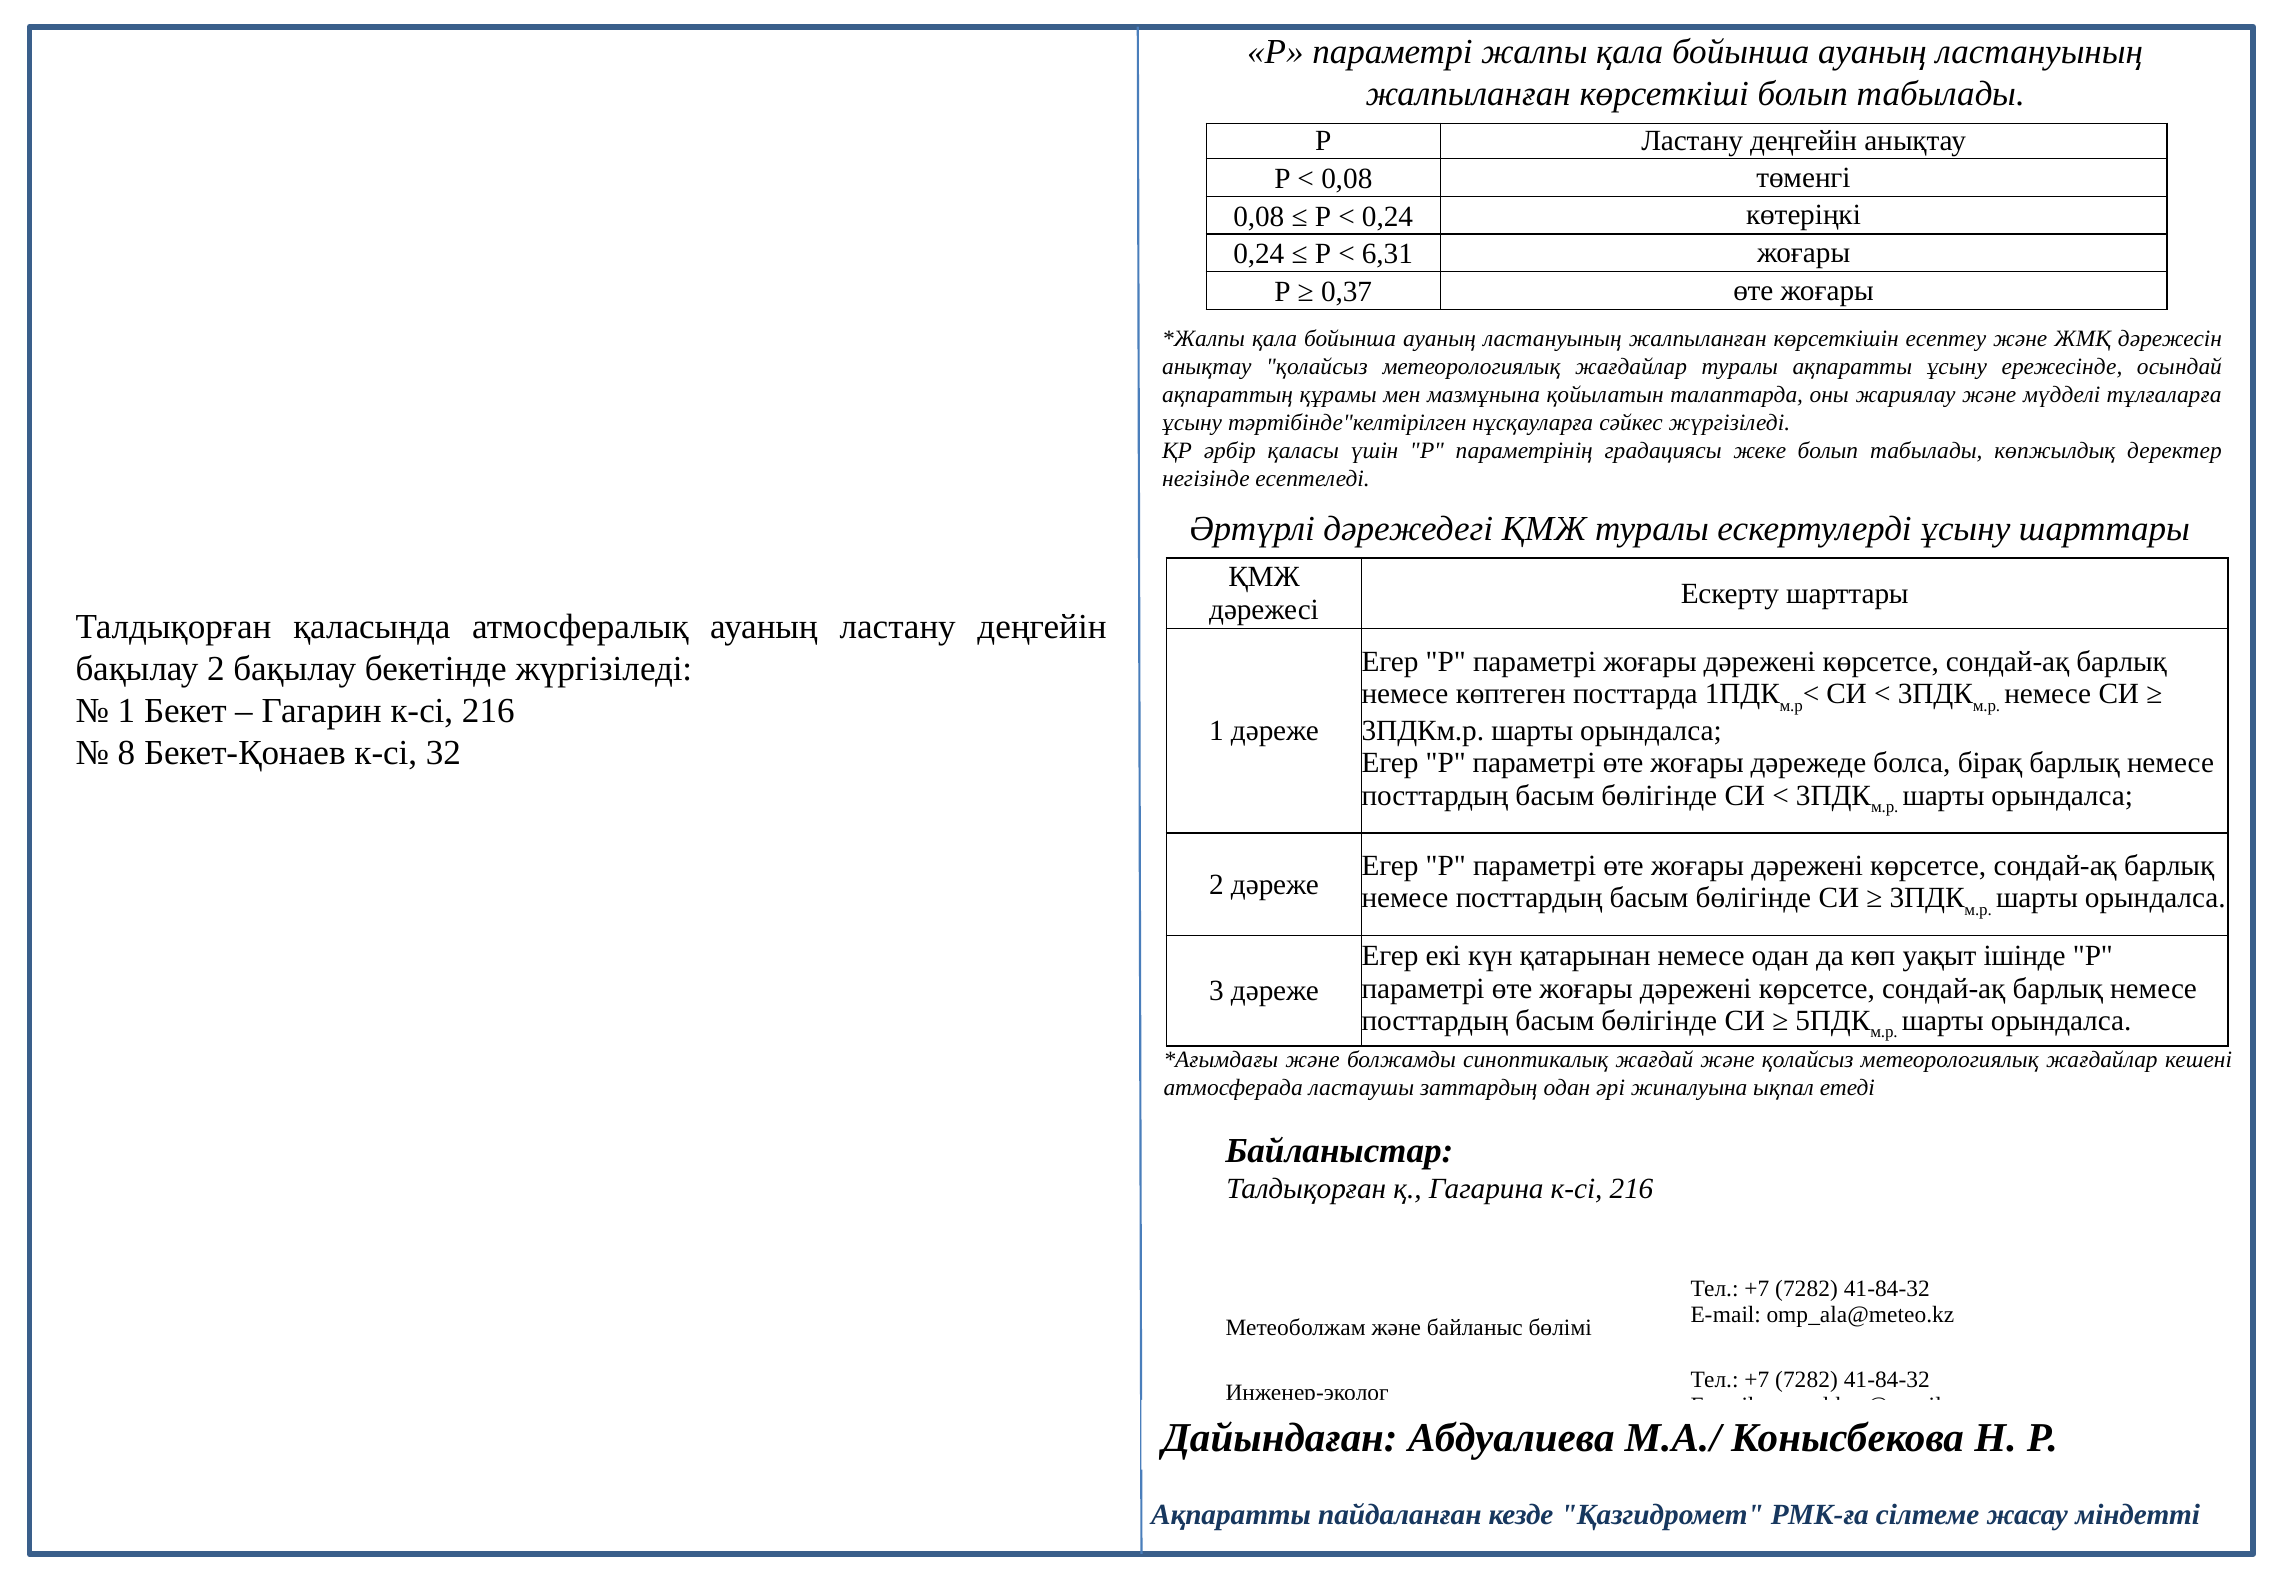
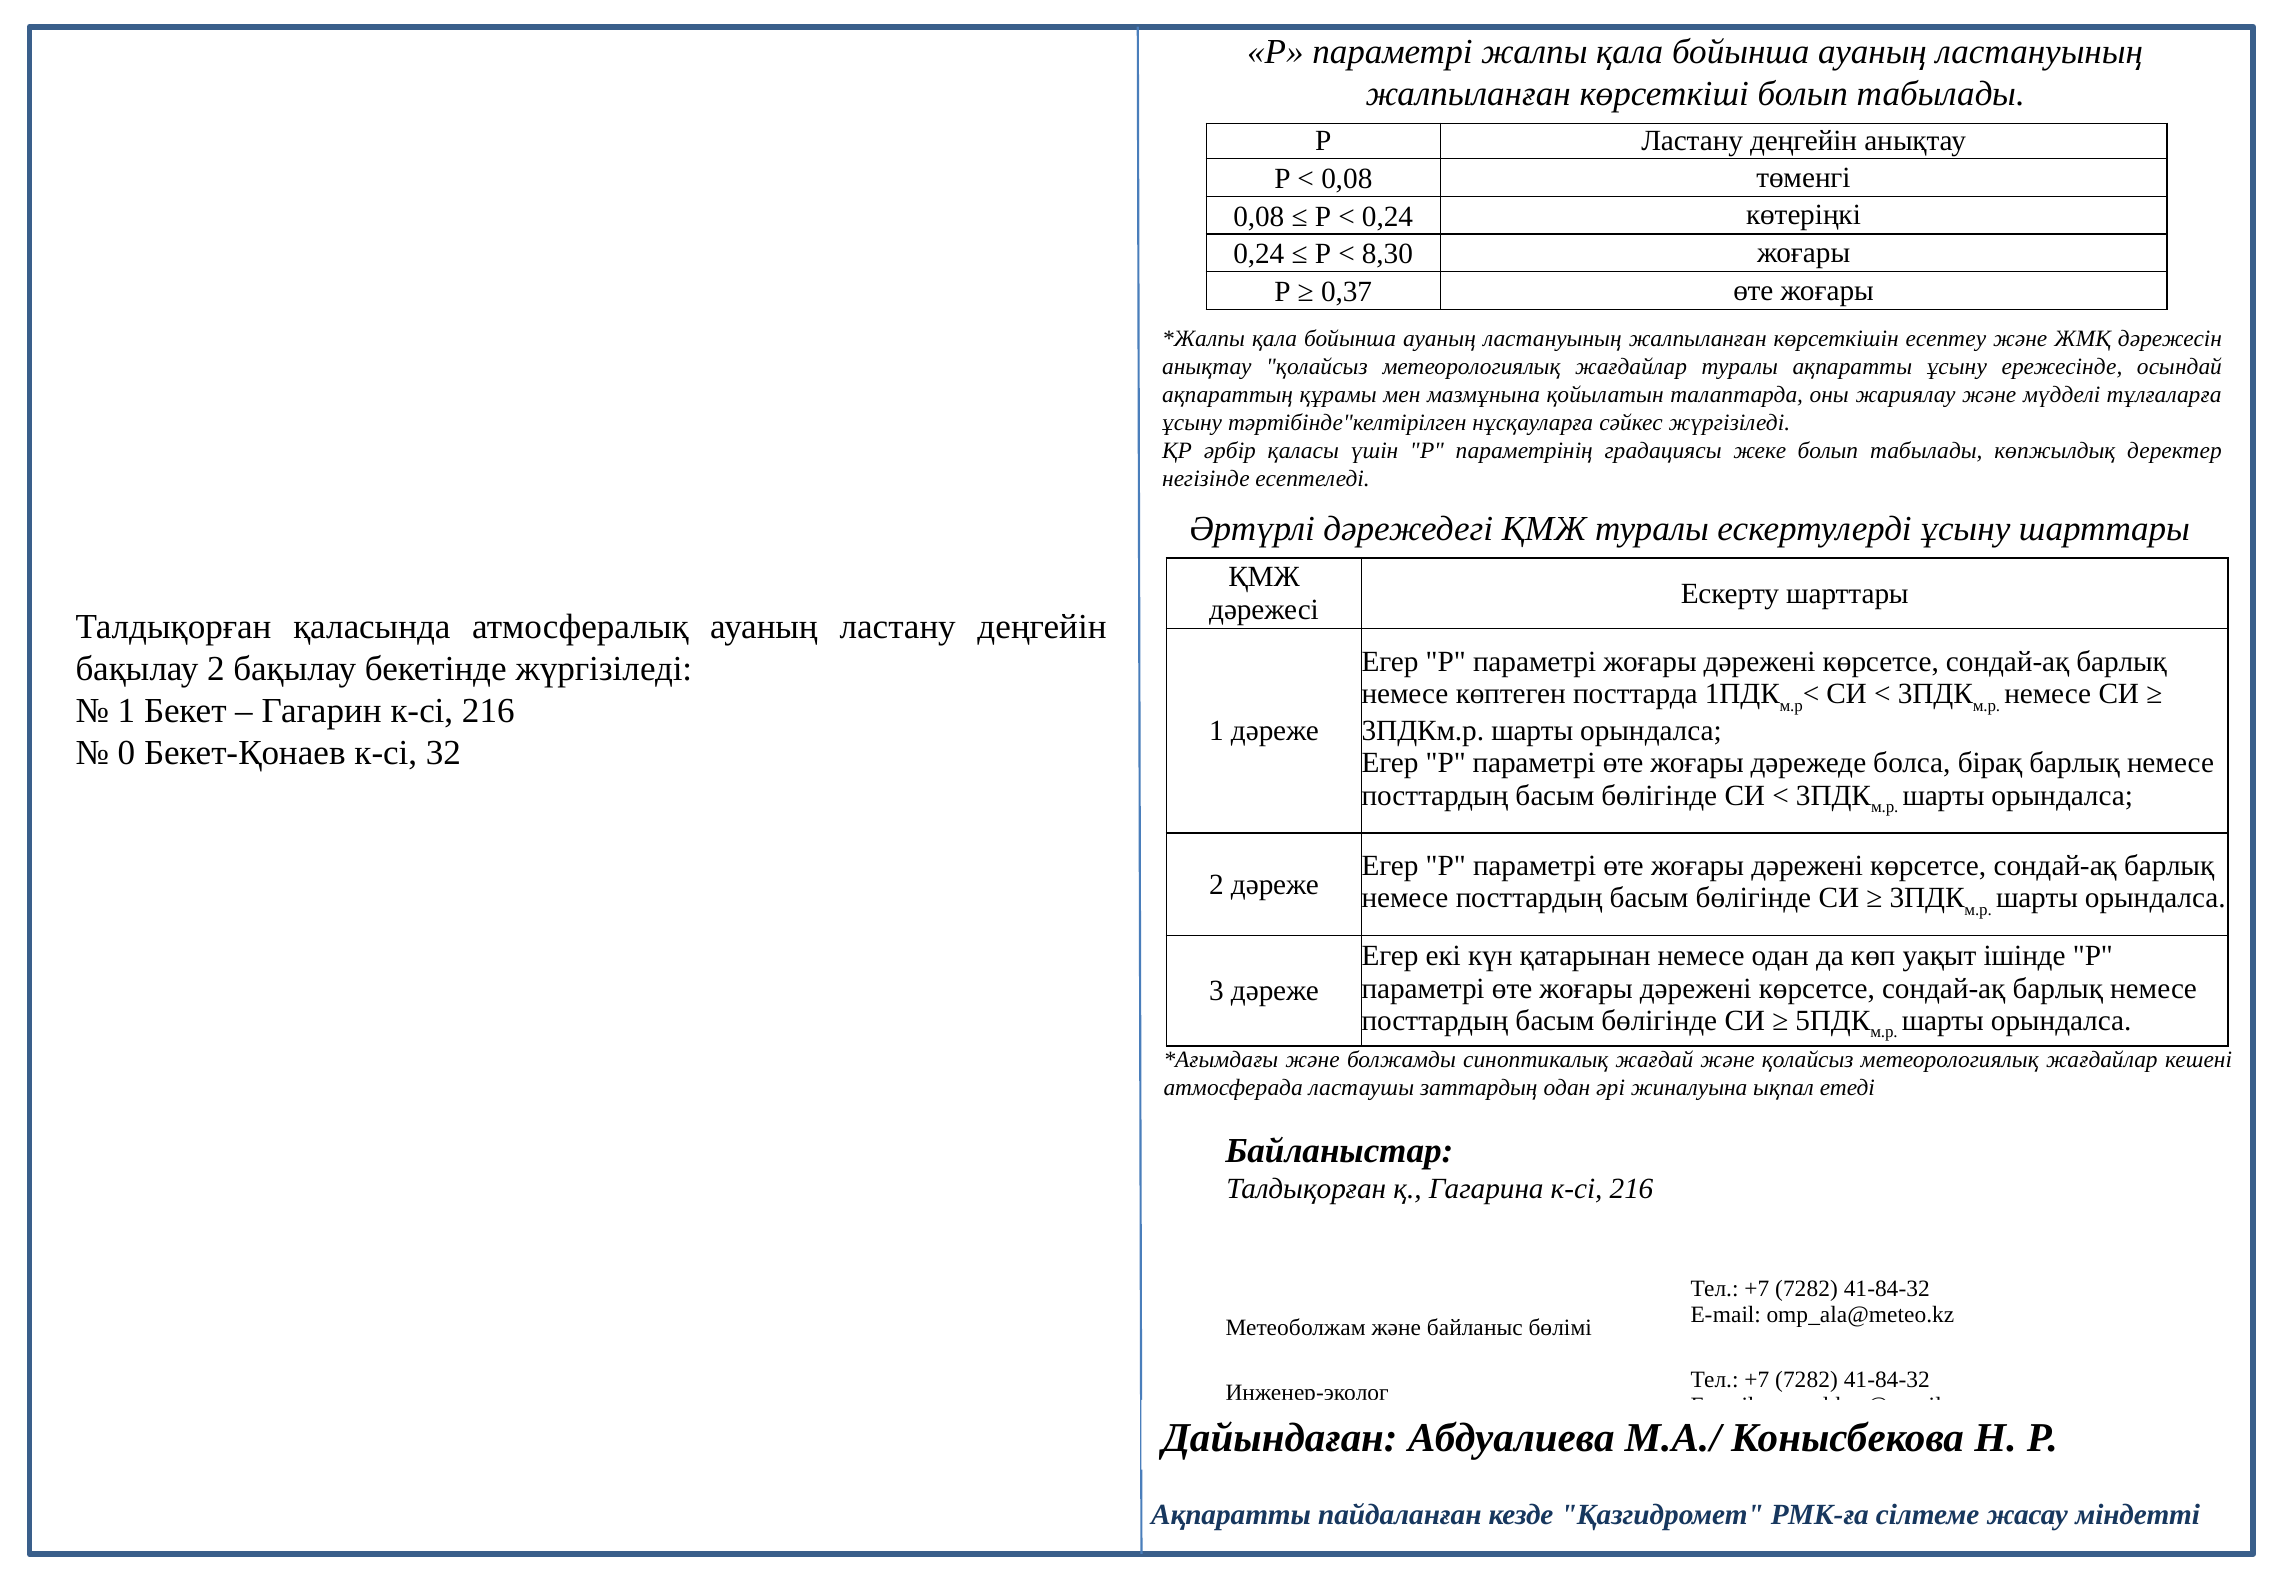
6,31: 6,31 -> 8,30
8: 8 -> 0
